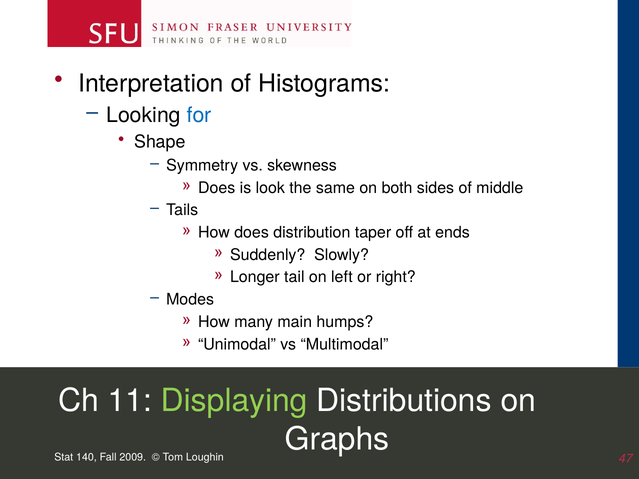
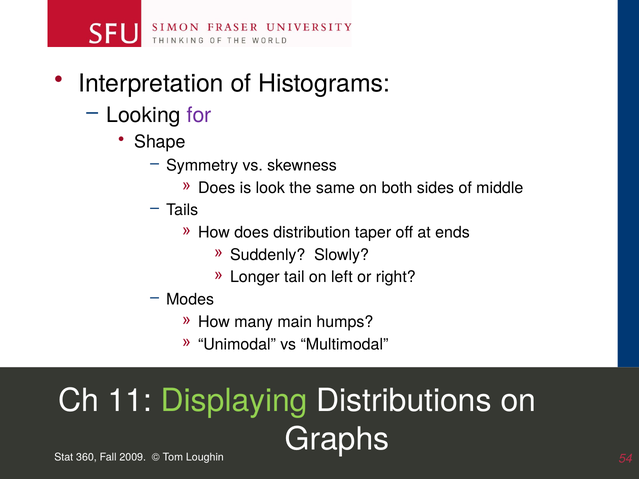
for colour: blue -> purple
140: 140 -> 360
47: 47 -> 54
